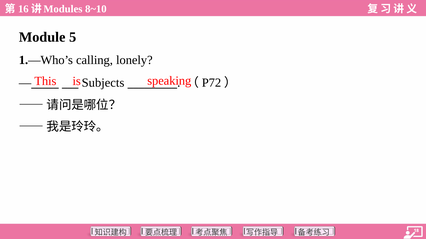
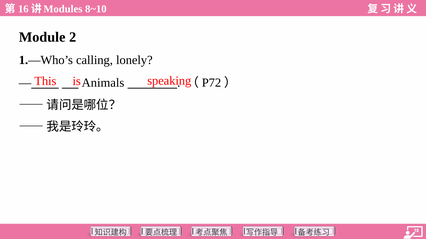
5: 5 -> 2
Subjects: Subjects -> Animals
